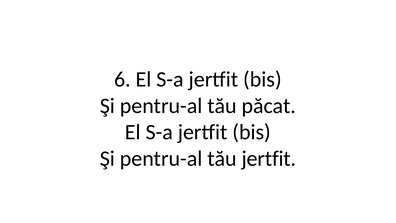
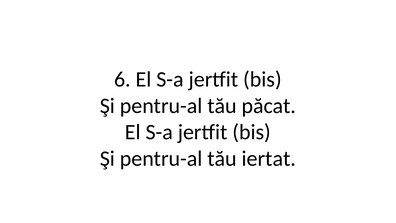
tău jertfit: jertfit -> iertat
